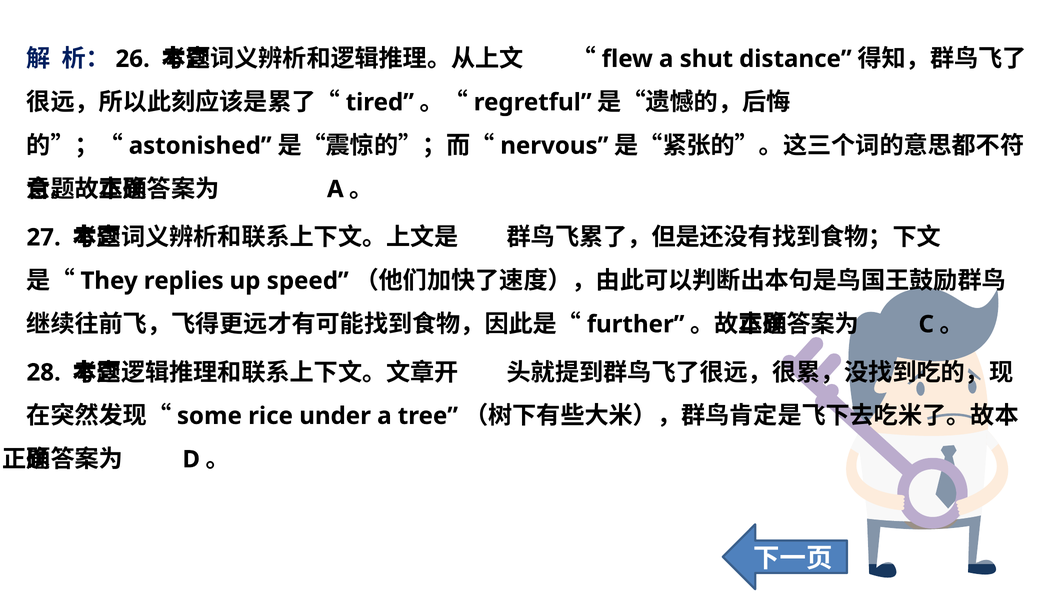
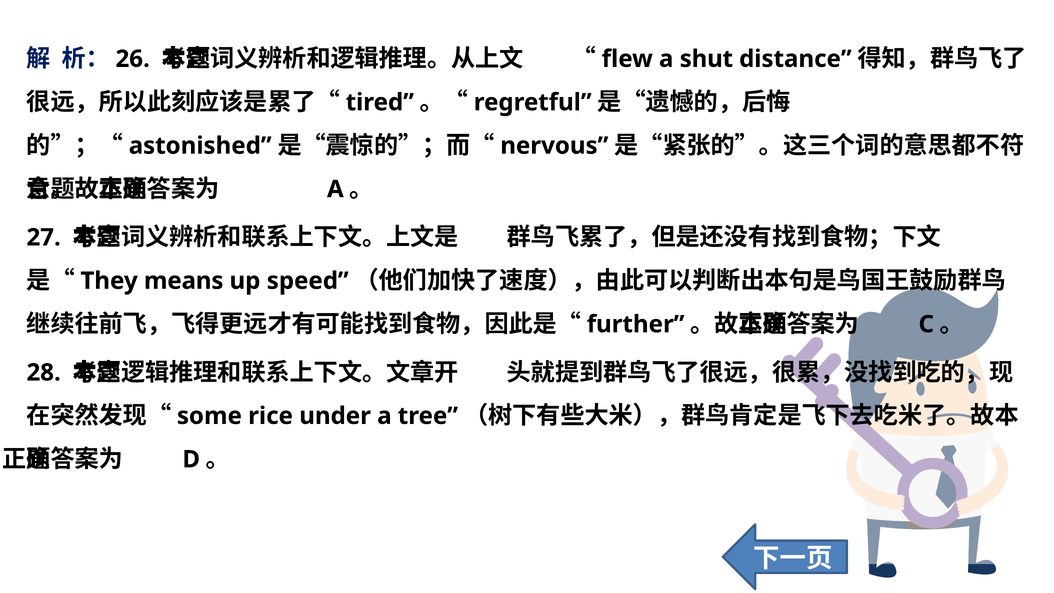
replies: replies -> means
